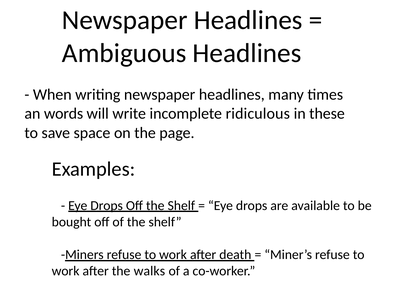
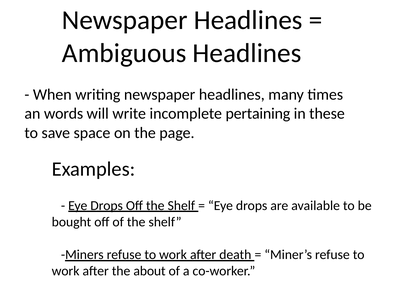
ridiculous: ridiculous -> pertaining
walks: walks -> about
